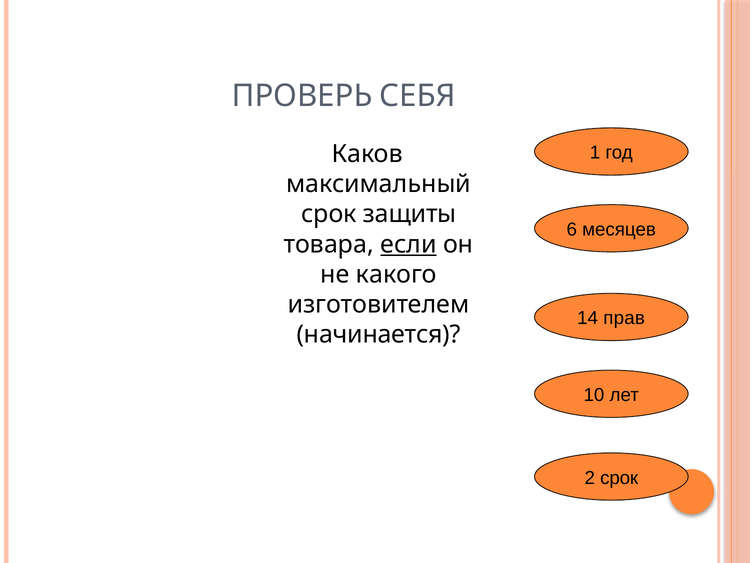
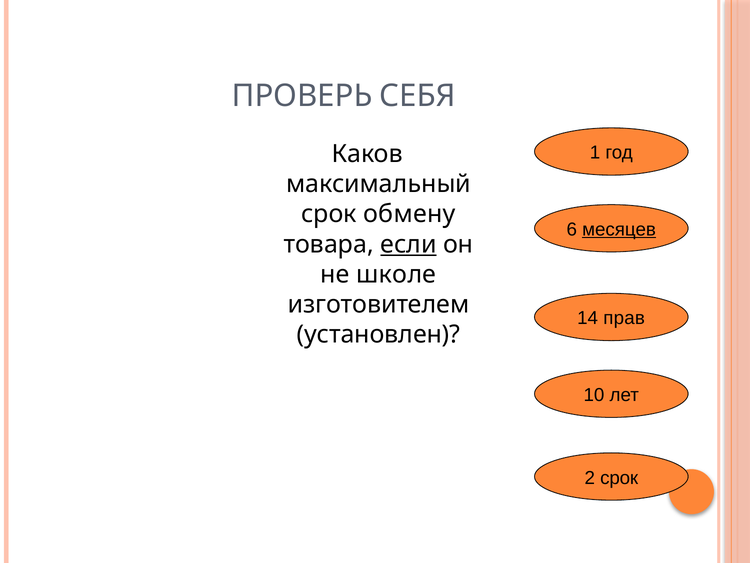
защиты: защиты -> обмену
месяцев underline: none -> present
какого: какого -> школе
начинается: начинается -> установлен
